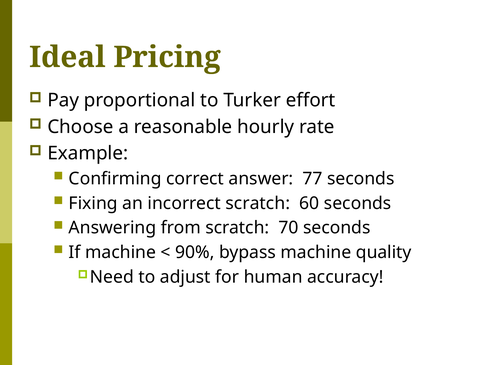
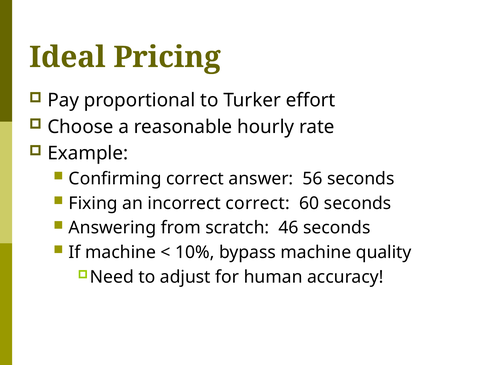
77: 77 -> 56
incorrect scratch: scratch -> correct
70: 70 -> 46
90%: 90% -> 10%
